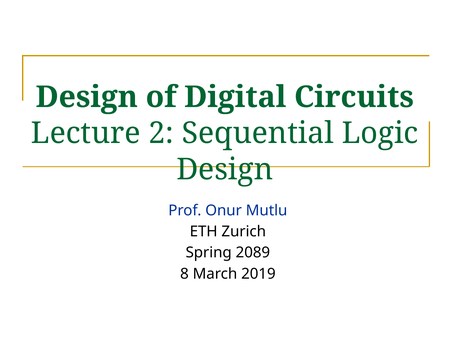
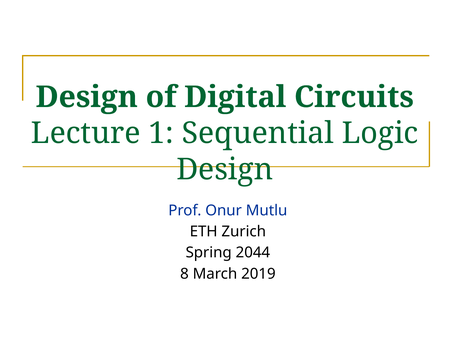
2: 2 -> 1
2089: 2089 -> 2044
